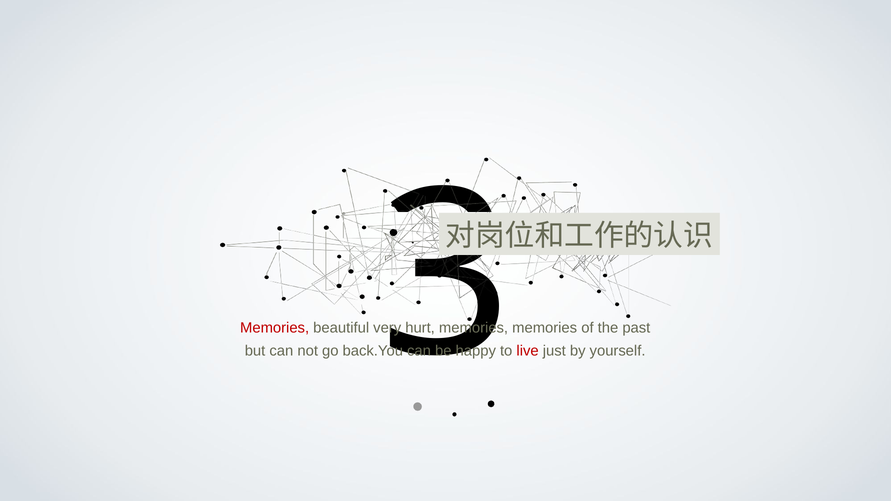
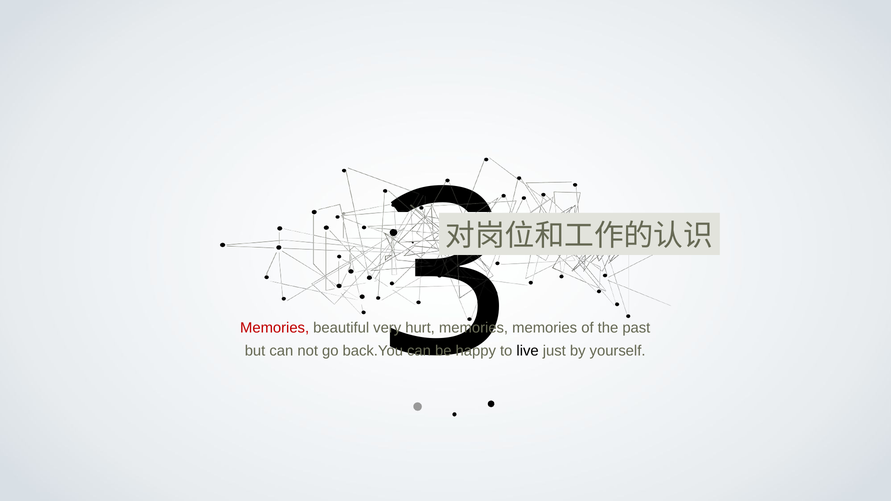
live colour: red -> black
